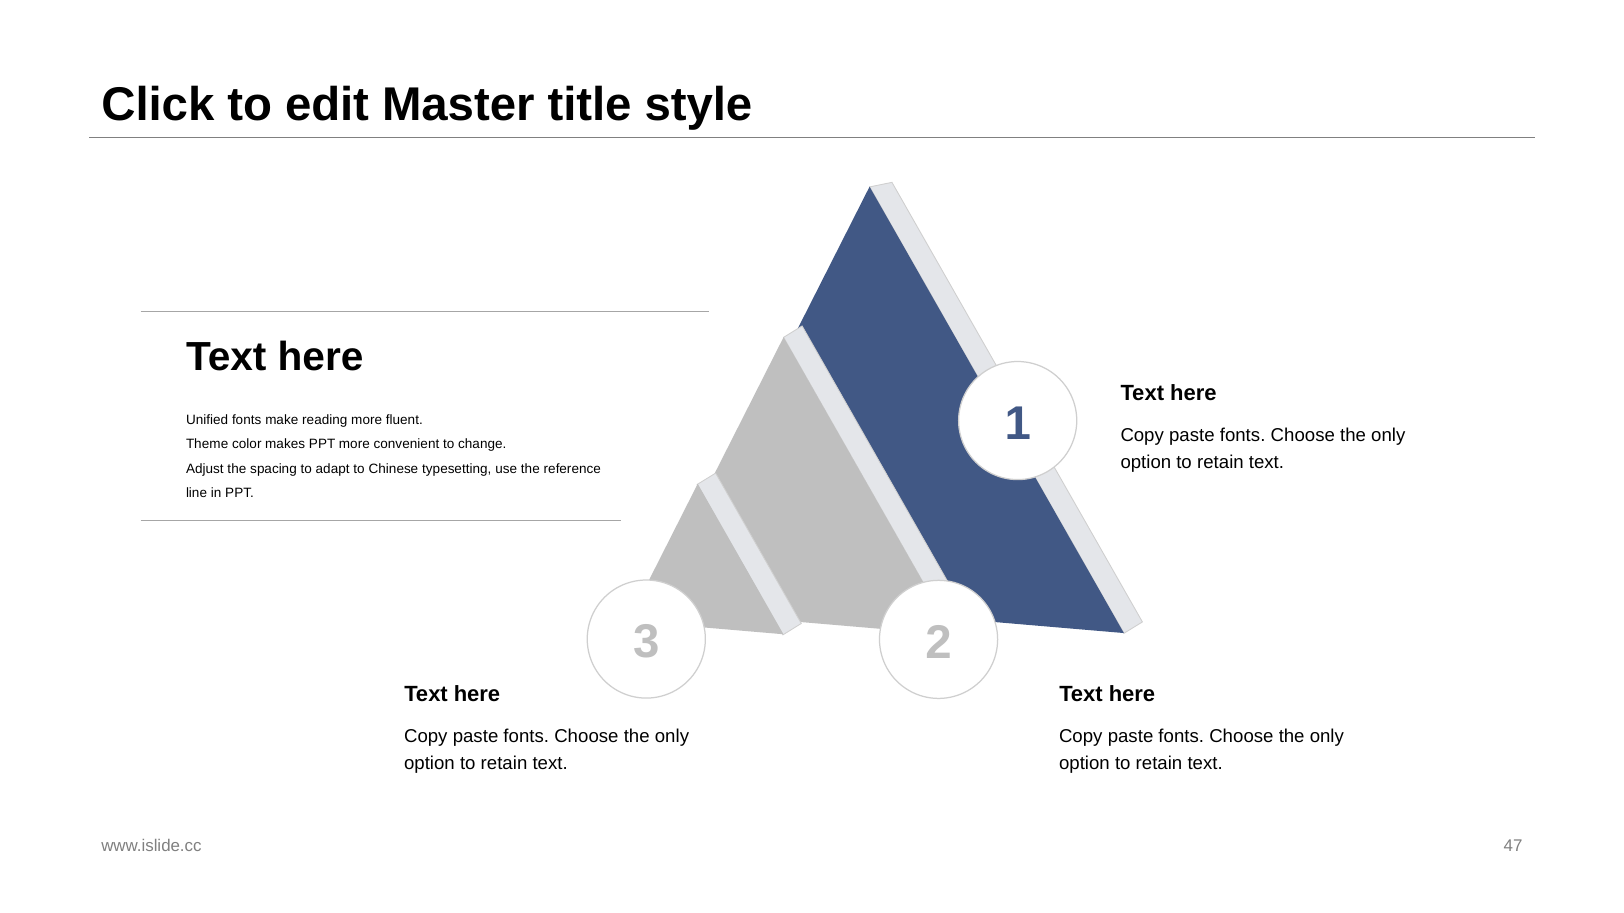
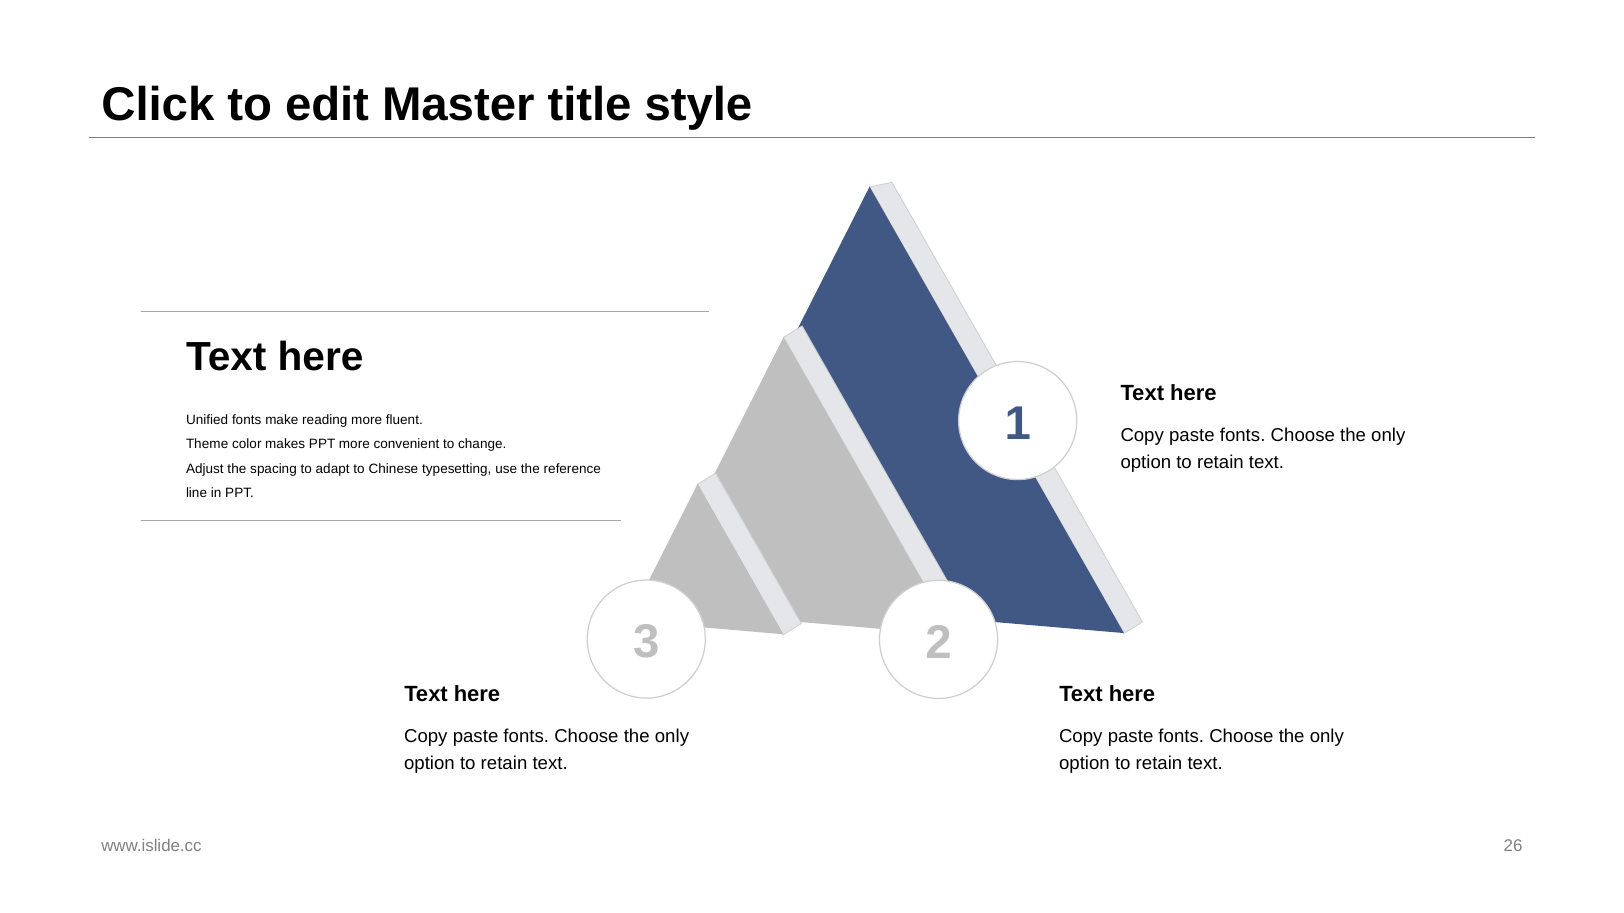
47: 47 -> 26
